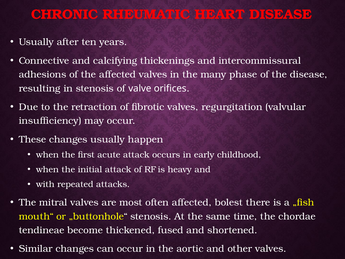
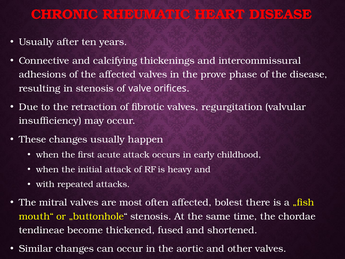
many: many -> prove
